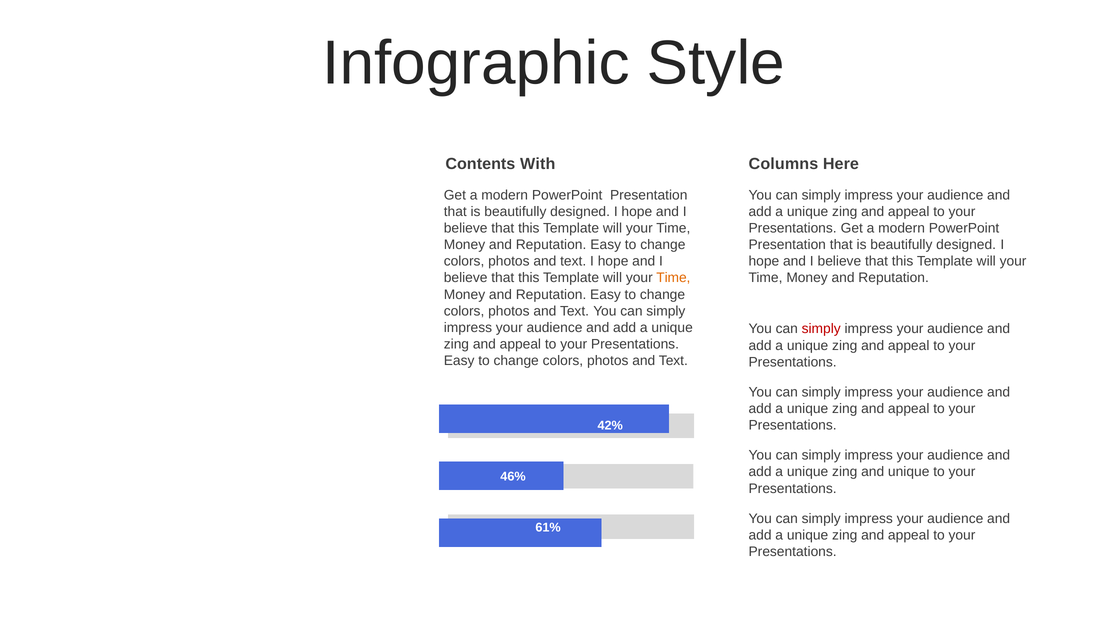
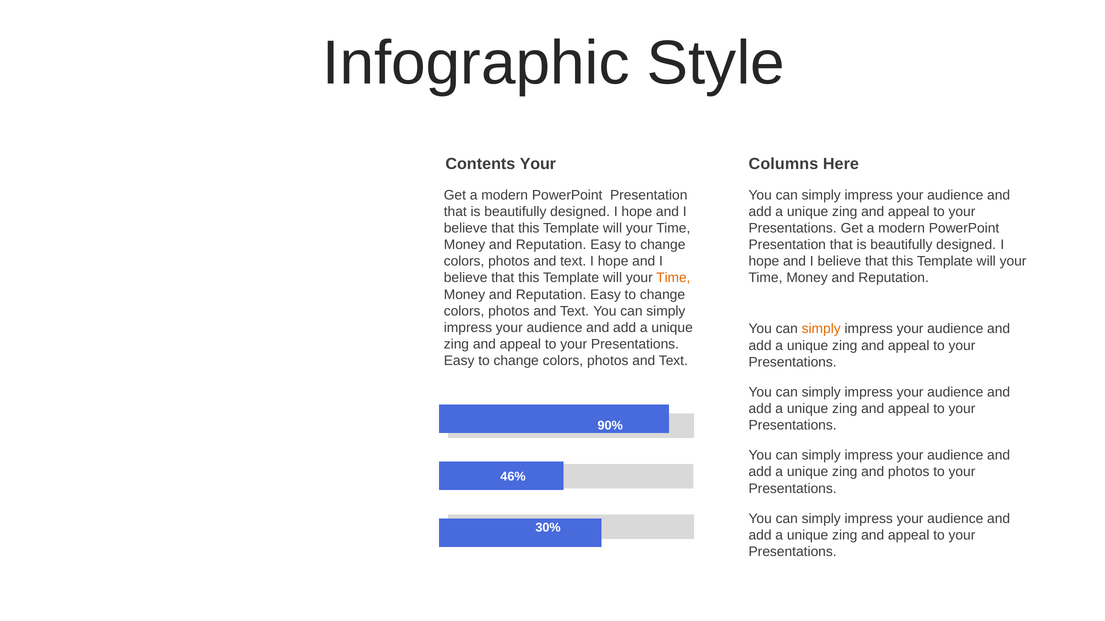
Contents With: With -> Your
simply at (821, 329) colour: red -> orange
42%: 42% -> 90%
and unique: unique -> photos
61%: 61% -> 30%
